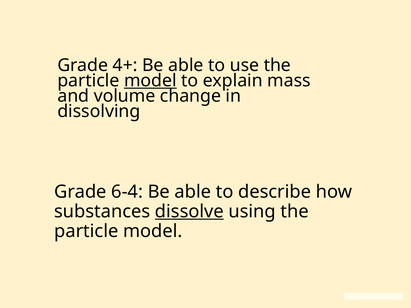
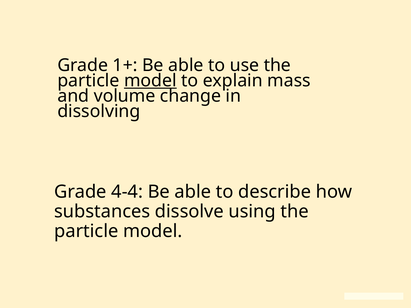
4+: 4+ -> 1+
6-4: 6-4 -> 4-4
dissolve underline: present -> none
